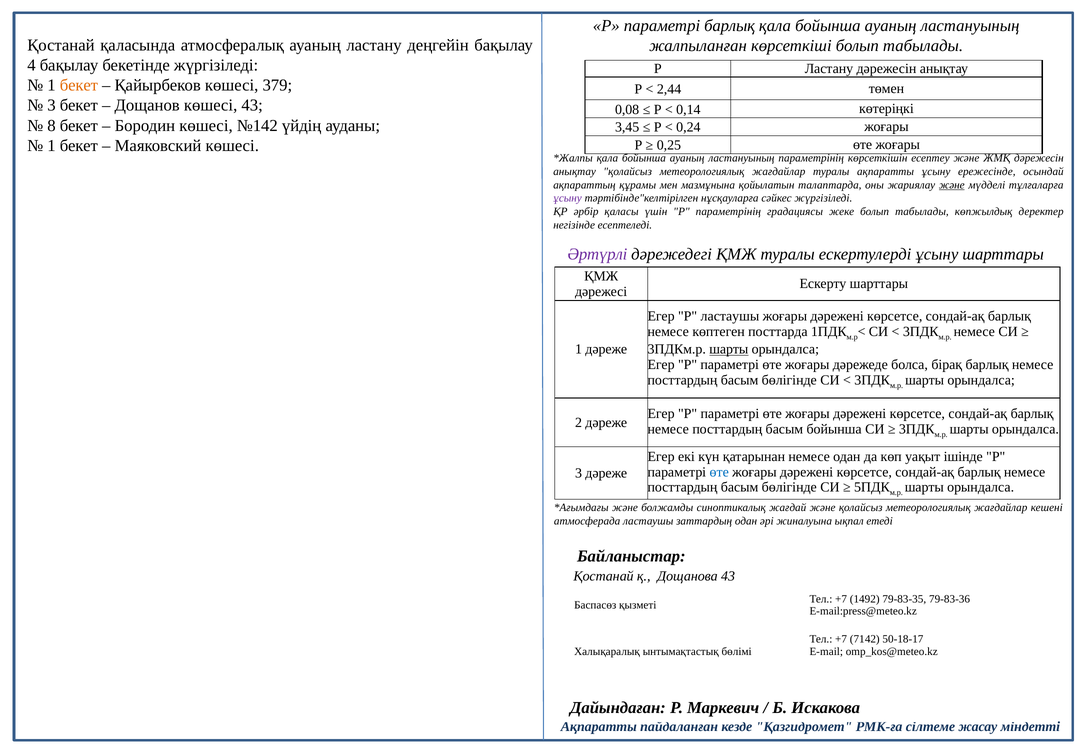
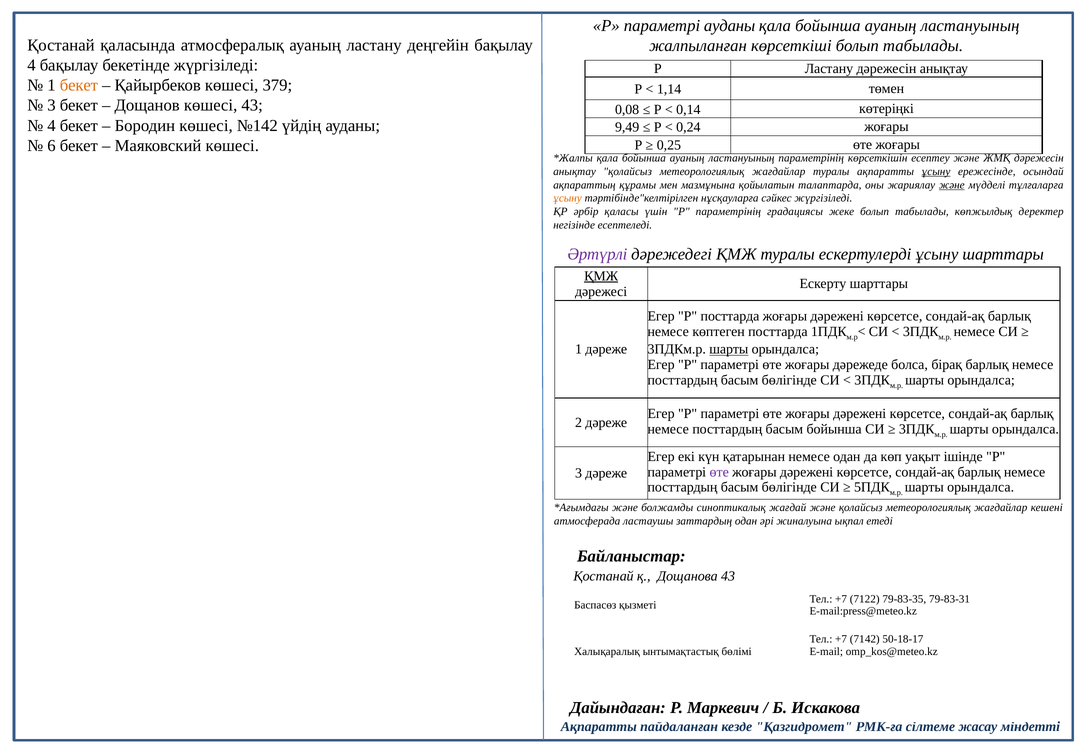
параметрі барлық: барлық -> ауданы
2,44: 2,44 -> 1,14
8 at (52, 125): 8 -> 4
3,45: 3,45 -> 9,49
1 at (52, 146): 1 -> 6
ұсыну at (936, 171) underline: none -> present
ұсыну at (568, 198) colour: purple -> orange
ҚМЖ at (601, 276) underline: none -> present
Р ластаушы: ластаушы -> посттарда
өте at (719, 472) colour: blue -> purple
1492: 1492 -> 7122
79-83-36: 79-83-36 -> 79-83-31
